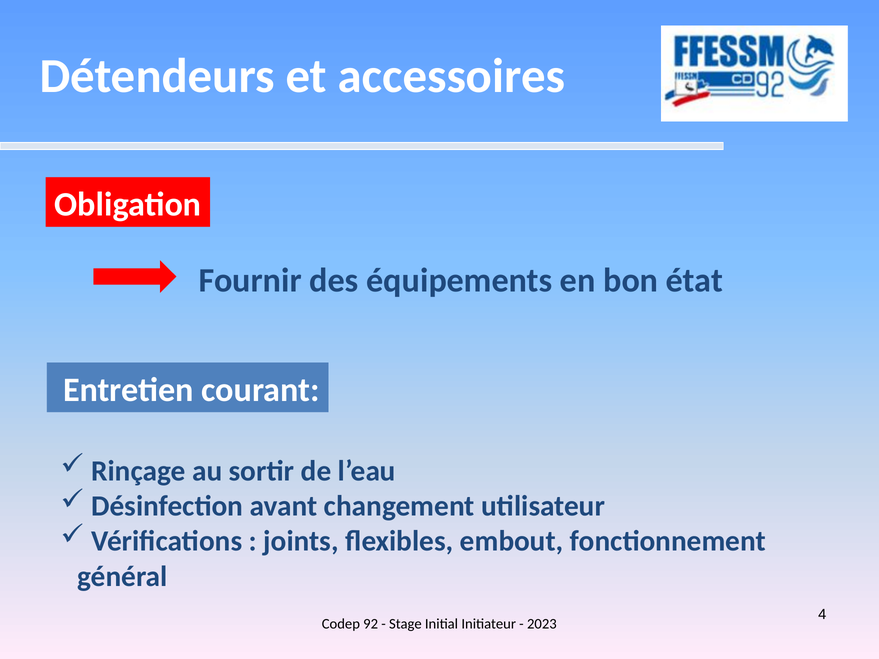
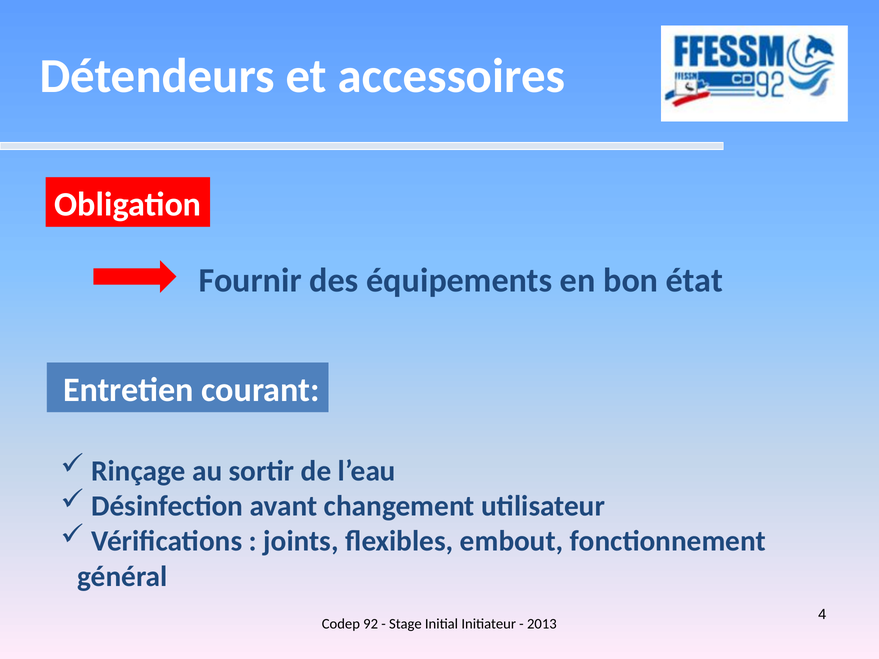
2023: 2023 -> 2013
